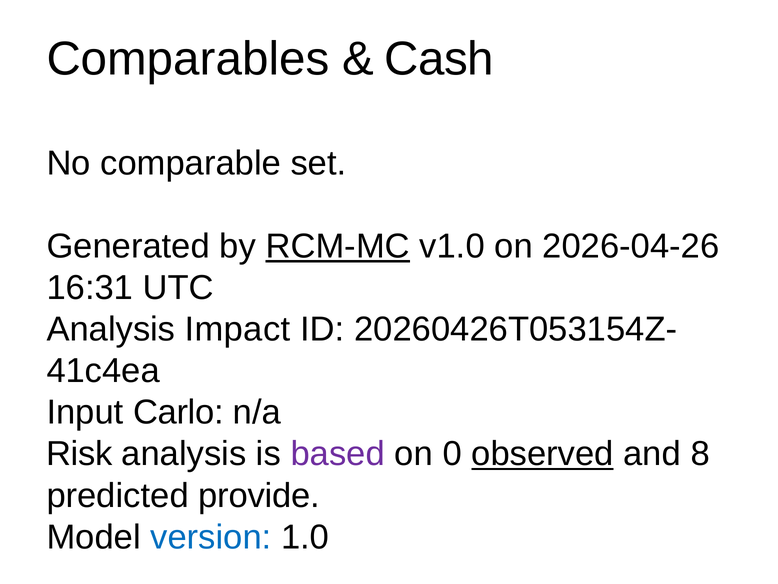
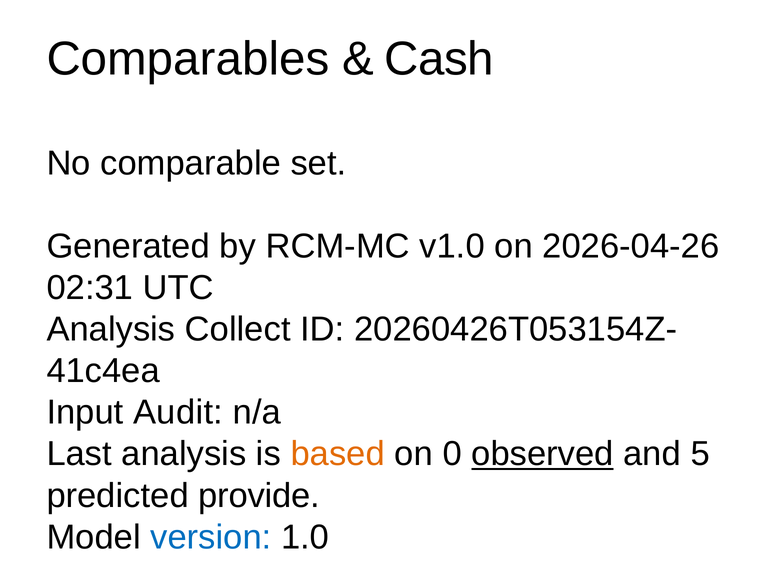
RCM-MC underline: present -> none
16:31: 16:31 -> 02:31
Impact: Impact -> Collect
Carlo: Carlo -> Audit
Risk: Risk -> Last
based colour: purple -> orange
8: 8 -> 5
